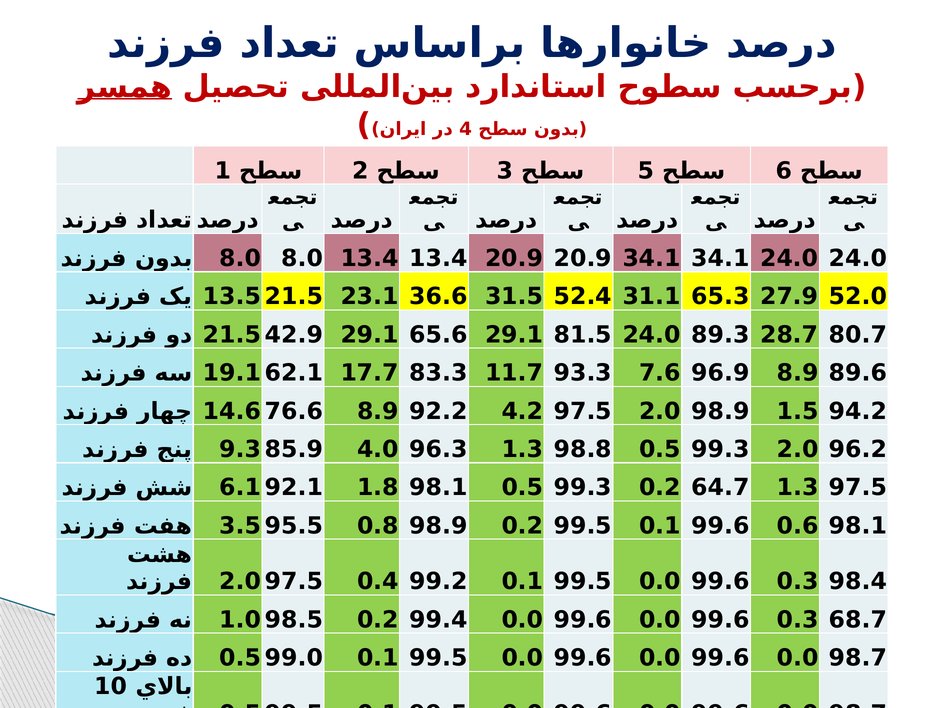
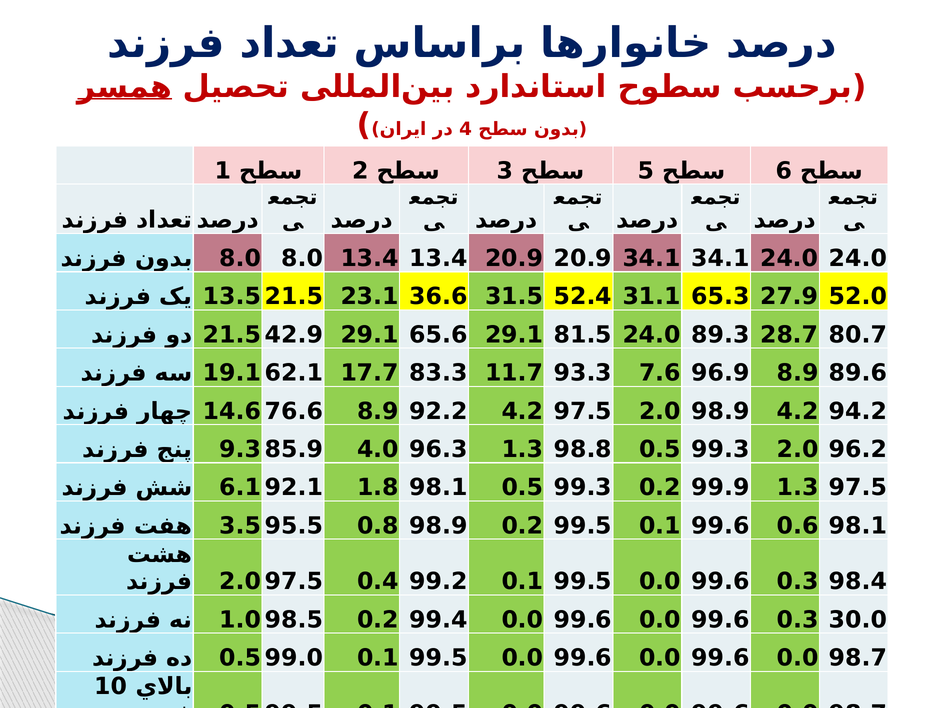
98.9 1.5: 1.5 -> 4.2
64.7: 64.7 -> 99.9
68.7: 68.7 -> 30.0
